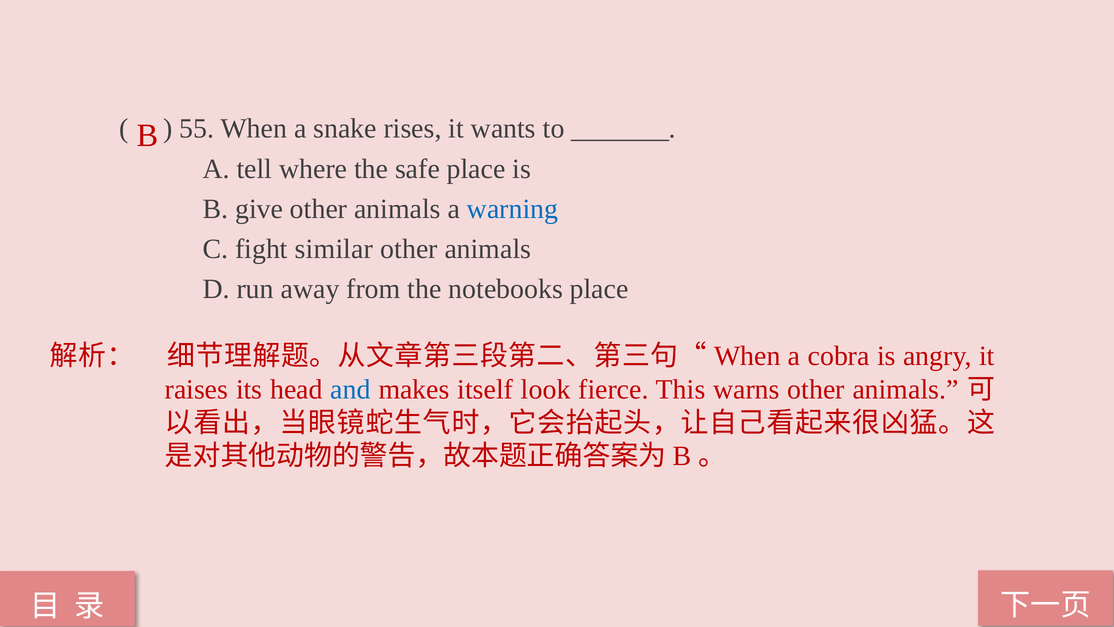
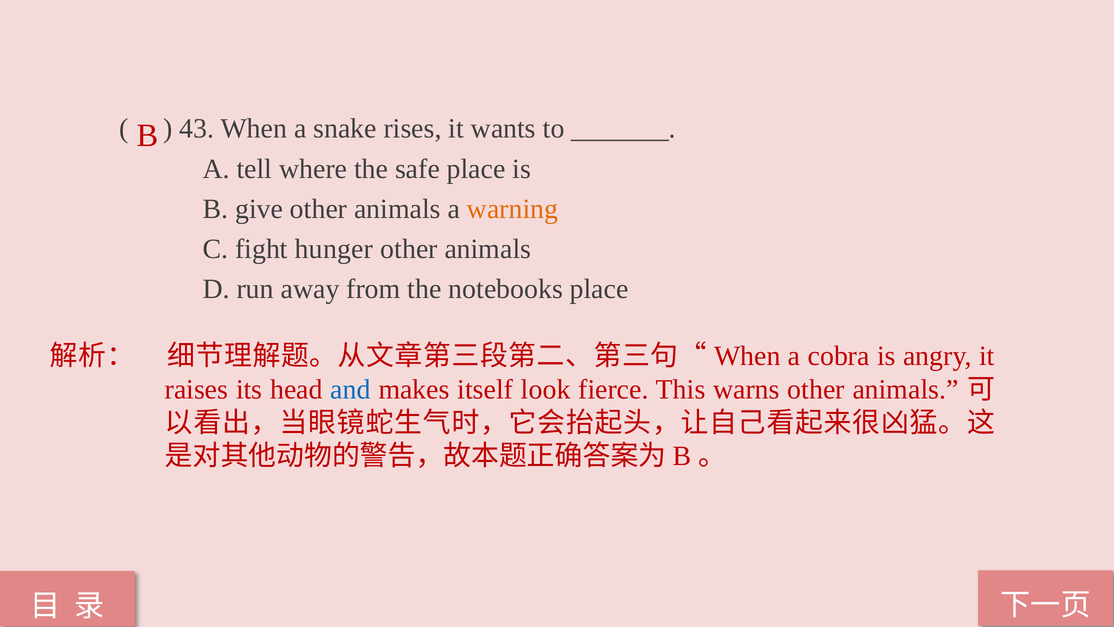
55: 55 -> 43
warning colour: blue -> orange
similar: similar -> hunger
